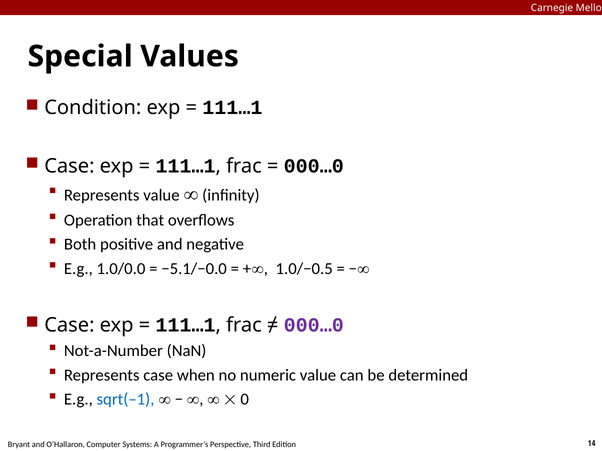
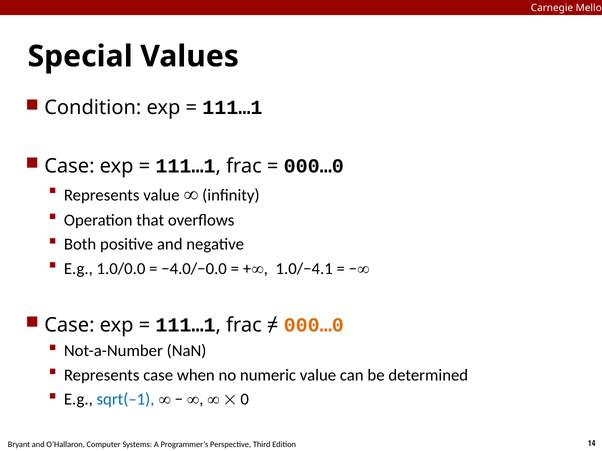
−5.1/−0.0: −5.1/−0.0 -> −4.0/−0.0
1.0/−0.5: 1.0/−0.5 -> 1.0/−4.1
000…0 at (314, 325) colour: purple -> orange
